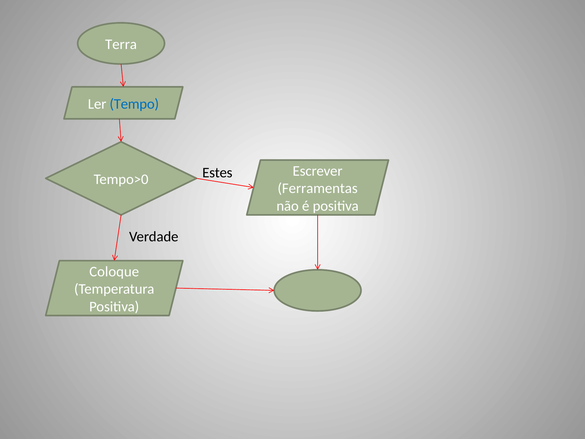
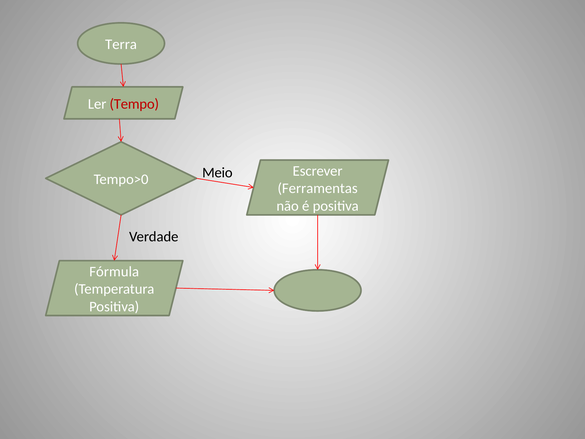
Tempo colour: blue -> red
Estes: Estes -> Meio
Coloque: Coloque -> Fórmula
